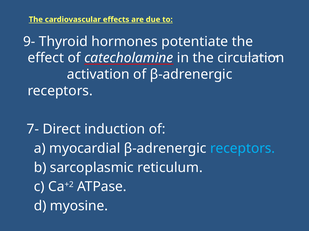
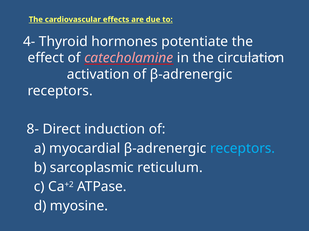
9-: 9- -> 4-
catecholamine colour: white -> pink
7-: 7- -> 8-
